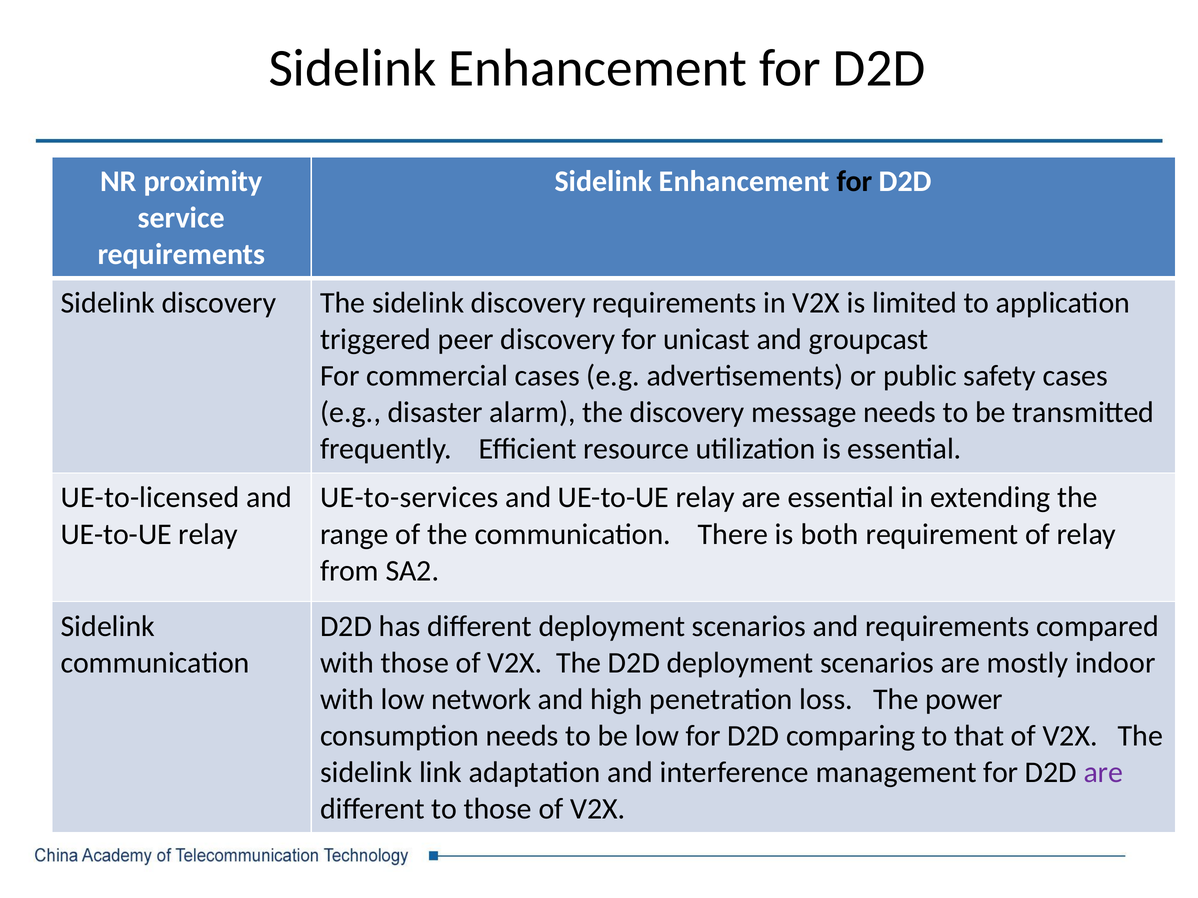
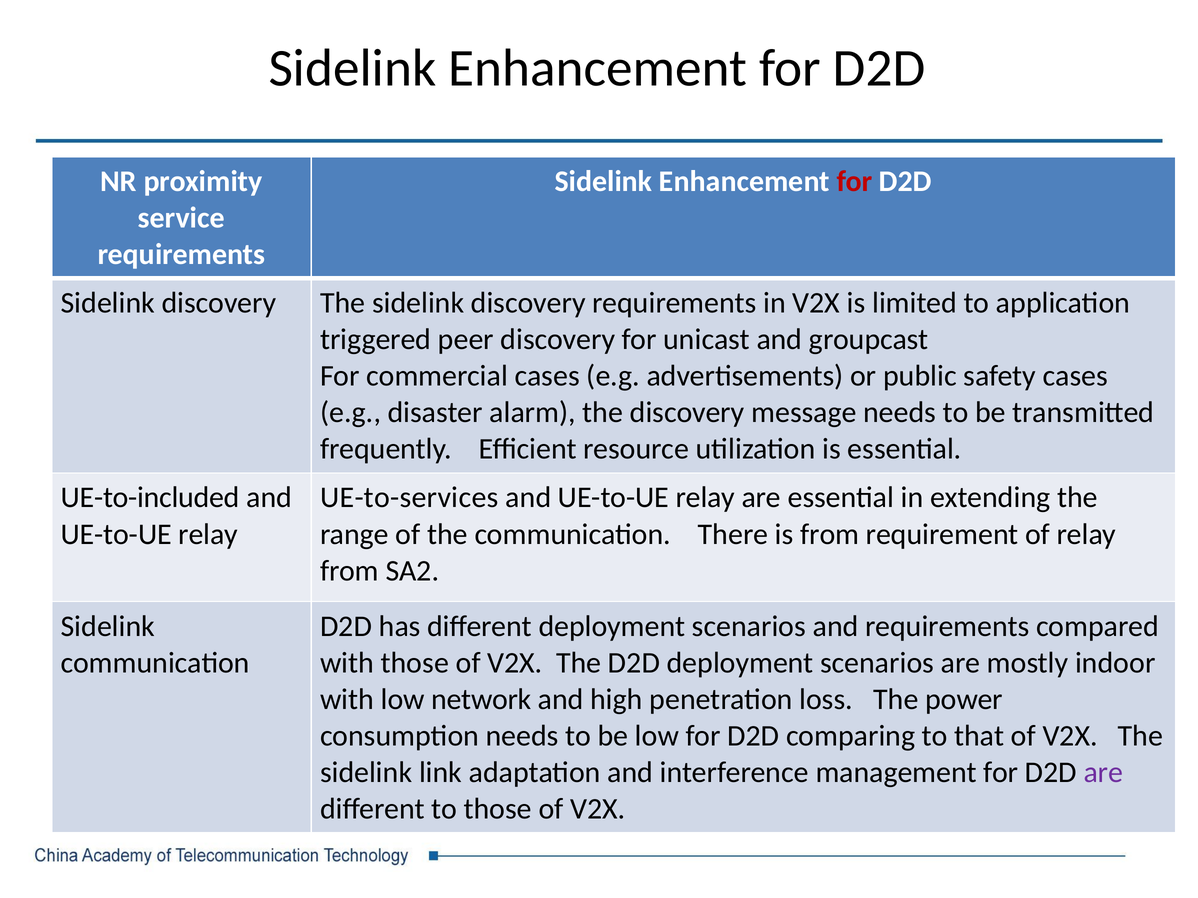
for at (854, 181) colour: black -> red
UE-to-licensed: UE-to-licensed -> UE-to-included
is both: both -> from
